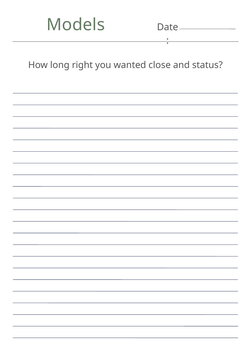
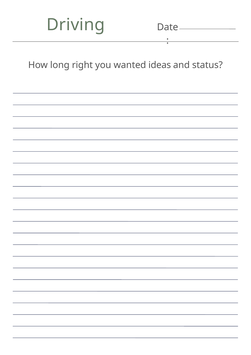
Models: Models -> Driving
close: close -> ideas
